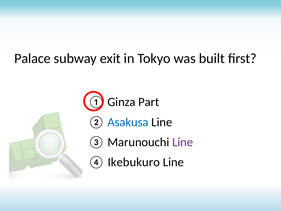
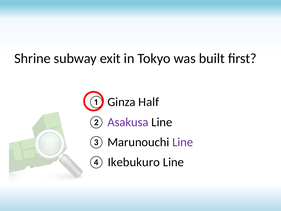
Palace: Palace -> Shrine
Part: Part -> Half
Asakusa colour: blue -> purple
